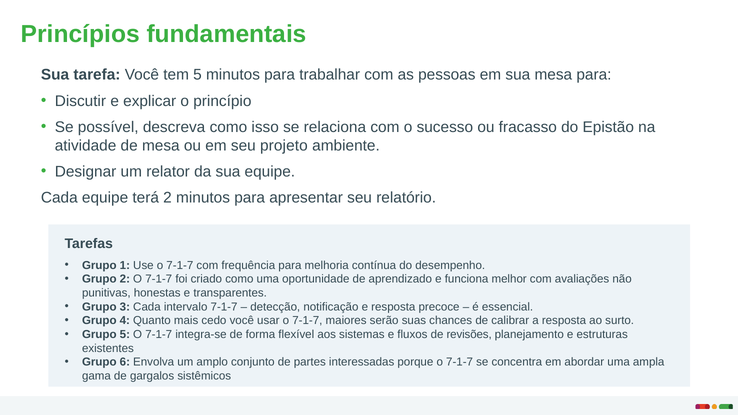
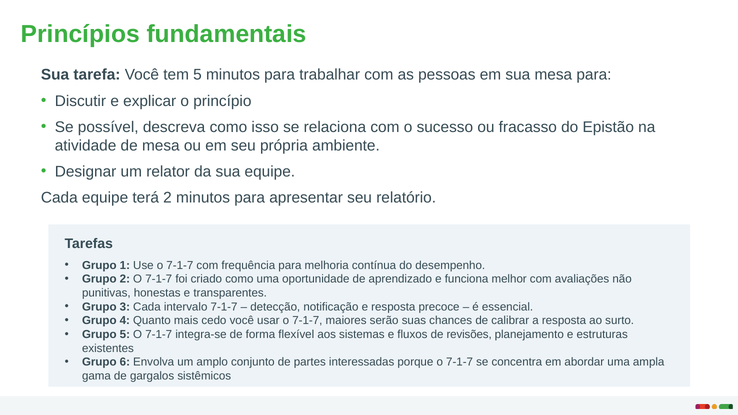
projeto: projeto -> própria
